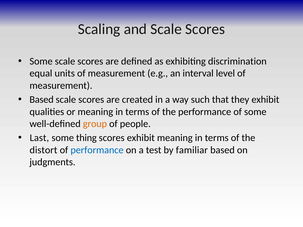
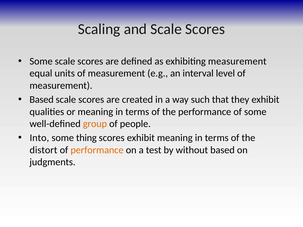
exhibiting discrimination: discrimination -> measurement
Last: Last -> Into
performance at (97, 150) colour: blue -> orange
familiar: familiar -> without
